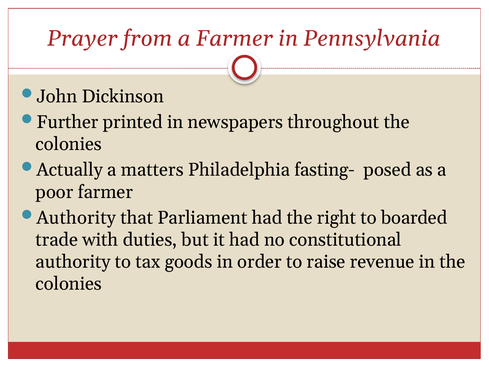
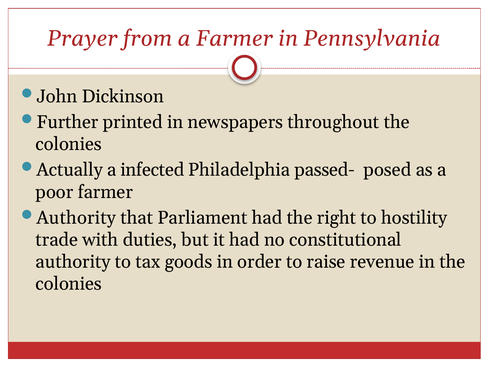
matters: matters -> infected
fasting-: fasting- -> passed-
boarded: boarded -> hostility
